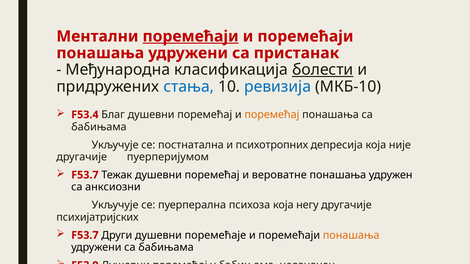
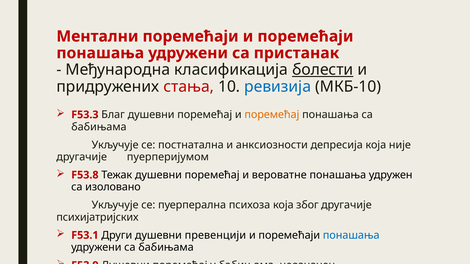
поремећаји at (191, 36) underline: present -> none
стања colour: blue -> red
F53.4: F53.4 -> F53.3
психотропних: психотропних -> анксиозности
F53.7 at (85, 175): F53.7 -> F53.8
анксиозни: анксиозни -> изоловано
негу: негу -> због
F53.7 at (85, 236): F53.7 -> F53.1
поремећаје: поремећаје -> превенцији
понашања at (351, 236) colour: orange -> blue
